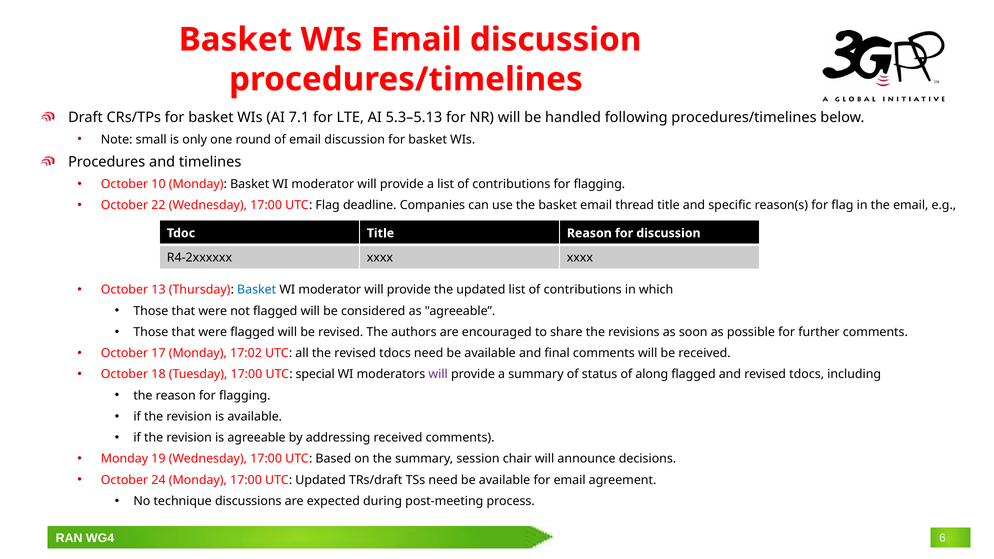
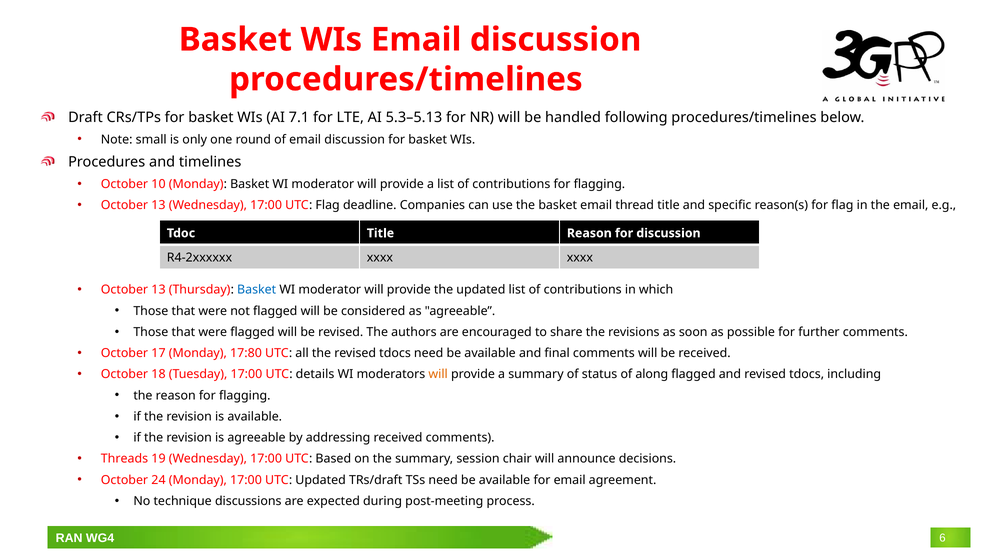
22 at (158, 205): 22 -> 13
17:02: 17:02 -> 17:80
special: special -> details
will at (438, 374) colour: purple -> orange
Monday at (124, 459): Monday -> Threads
